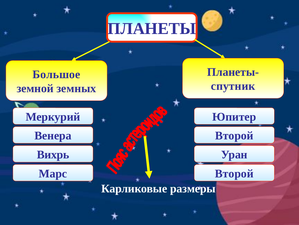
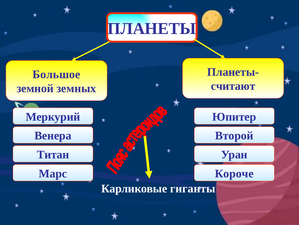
спутник: спутник -> считают
Вихрь: Вихрь -> Титан
Второй at (234, 173): Второй -> Короче
размеры: размеры -> гиганты
